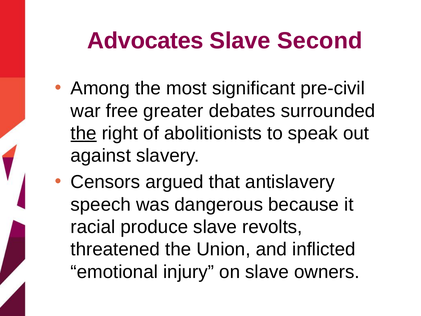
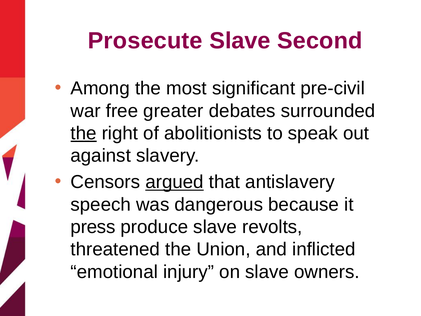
Advocates: Advocates -> Prosecute
argued underline: none -> present
racial: racial -> press
